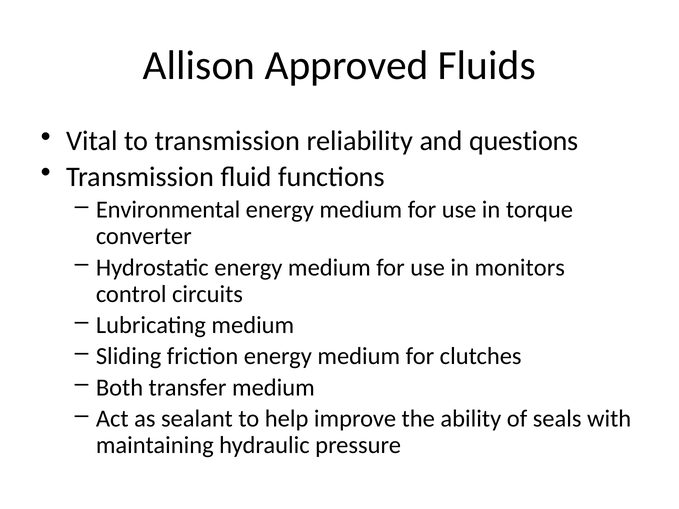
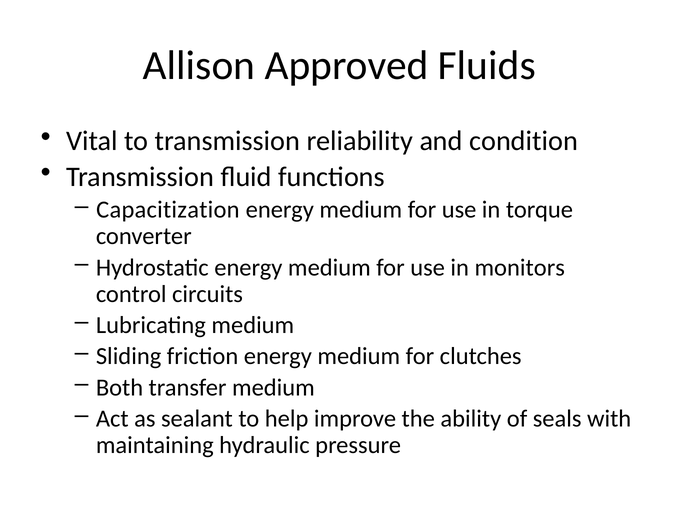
questions: questions -> condition
Environmental: Environmental -> Capacitization
